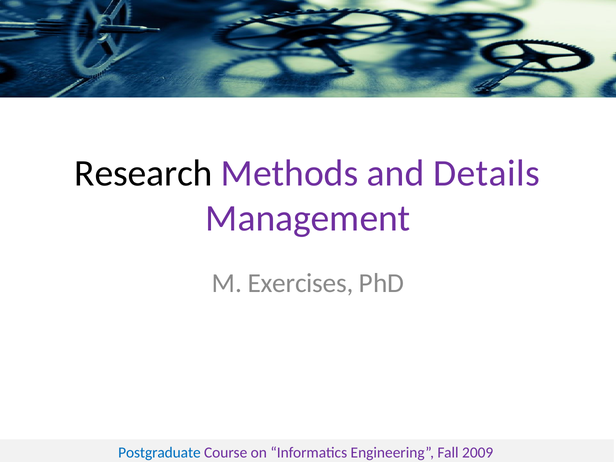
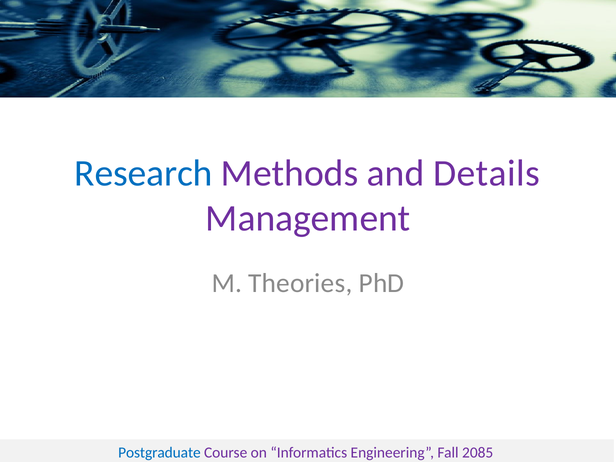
Research colour: black -> blue
Exercises: Exercises -> Theories
2009: 2009 -> 2085
